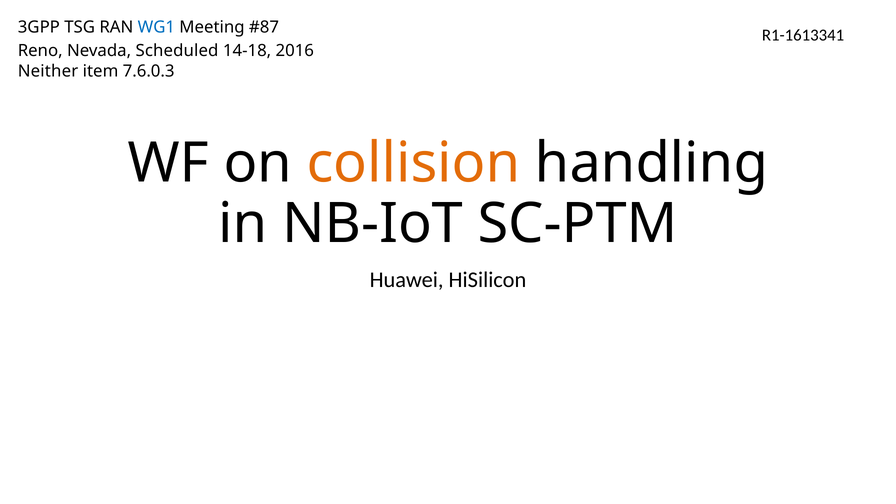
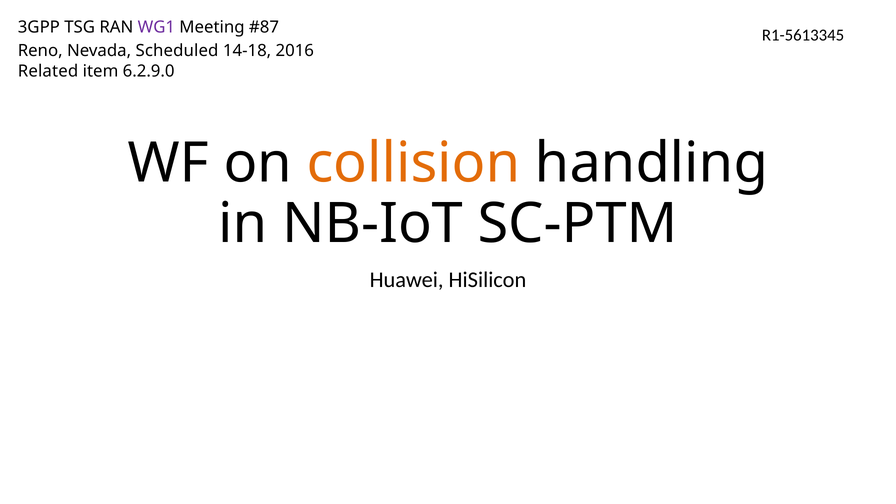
WG1 colour: blue -> purple
R1-1613341: R1-1613341 -> R1-5613345
Neither: Neither -> Related
7.6.0.3: 7.6.0.3 -> 6.2.9.0
